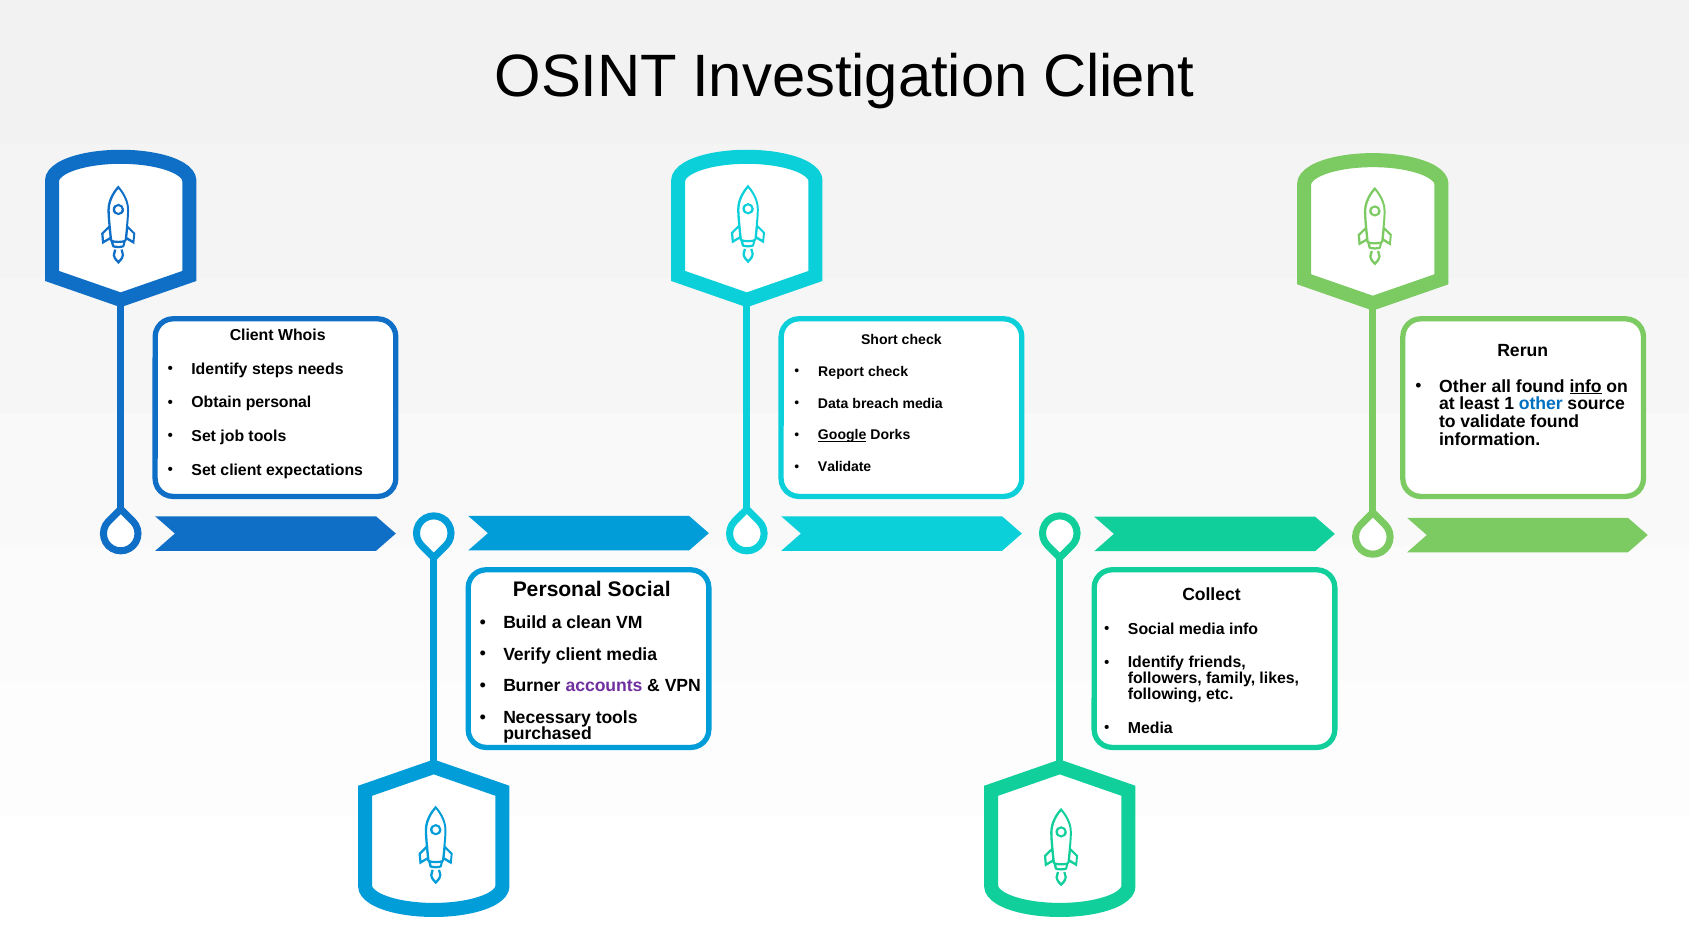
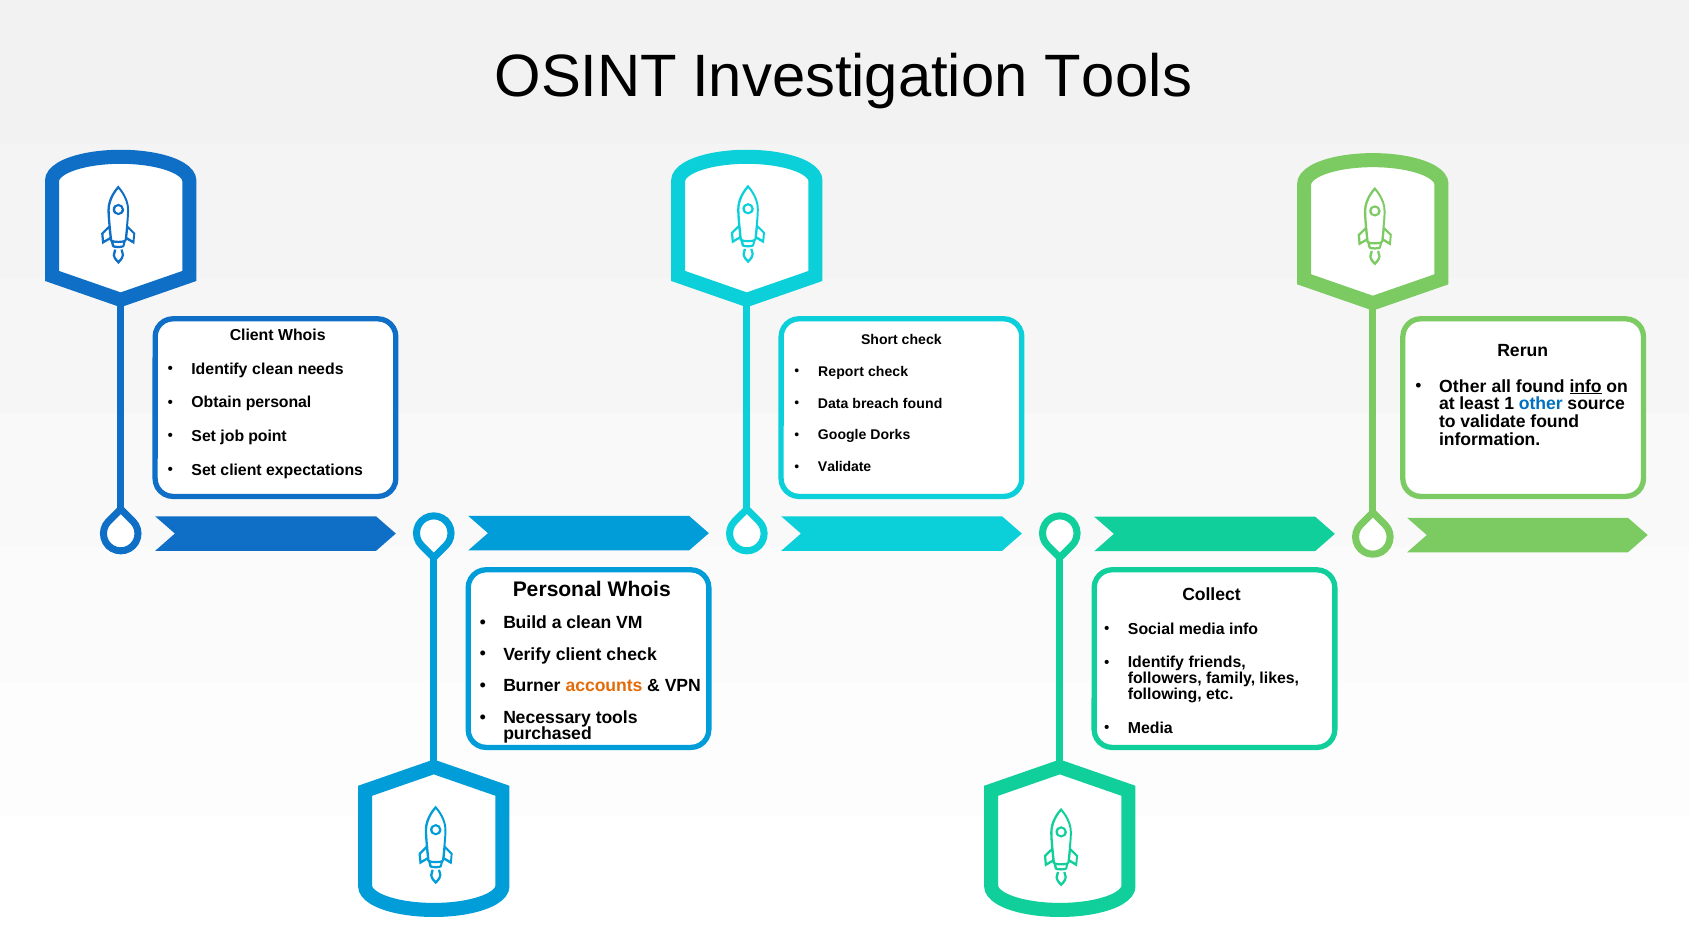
Investigation Client: Client -> Tools
Identify steps: steps -> clean
breach media: media -> found
Google underline: present -> none
job tools: tools -> point
Personal Social: Social -> Whois
client media: media -> check
accounts colour: purple -> orange
